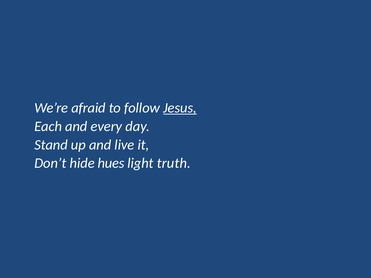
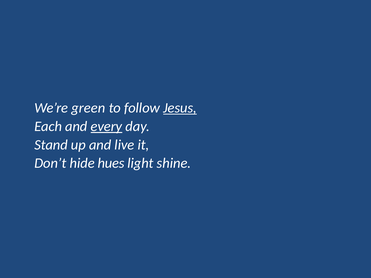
afraid: afraid -> green
every underline: none -> present
truth: truth -> shine
